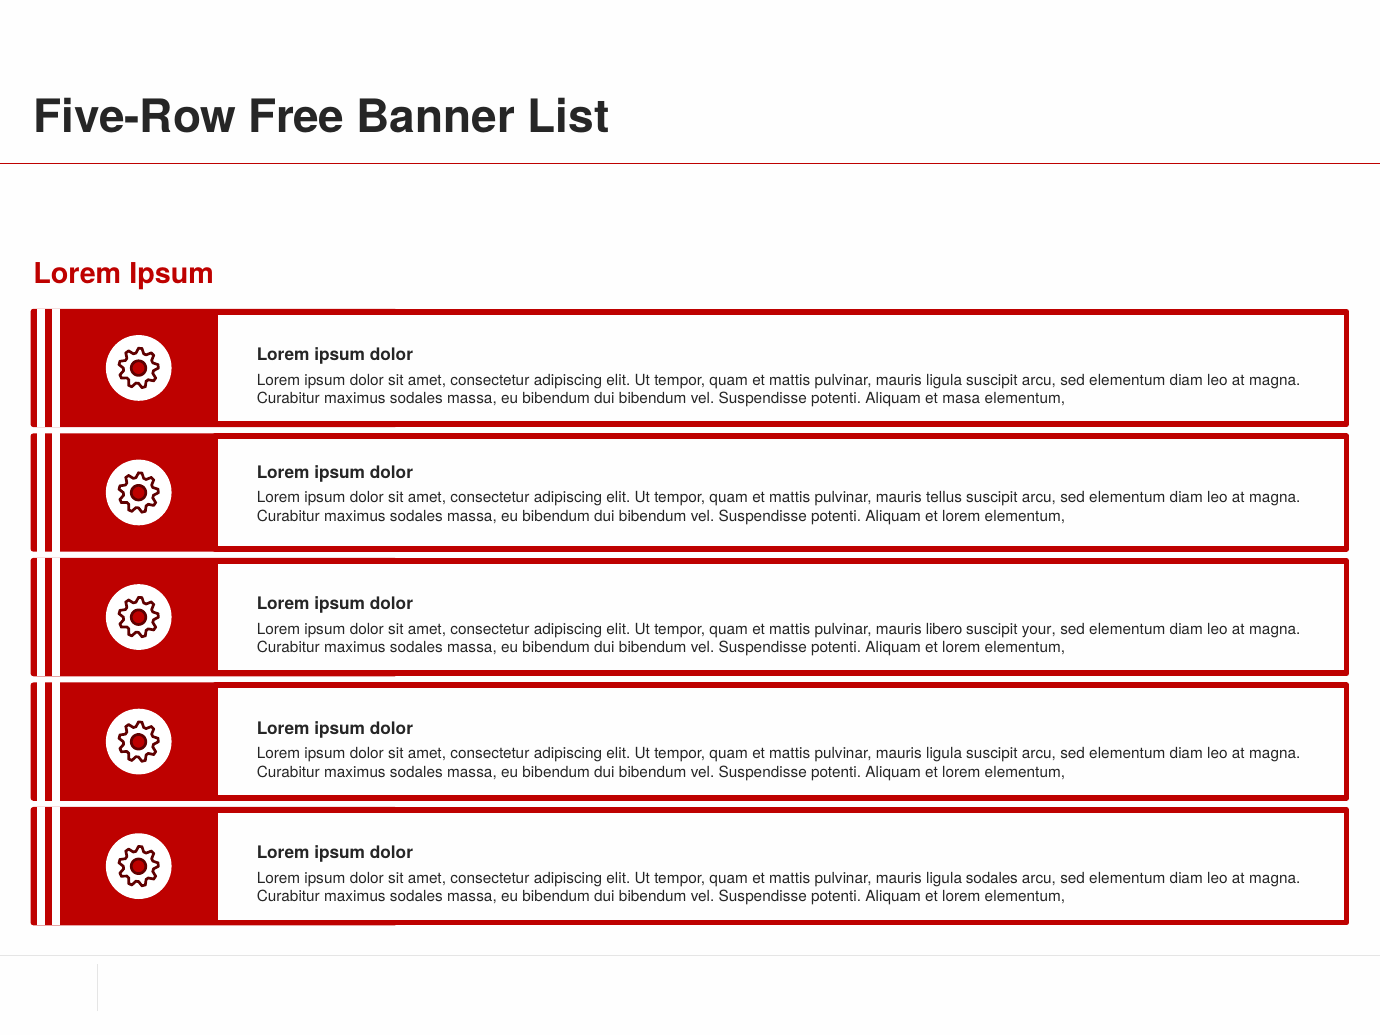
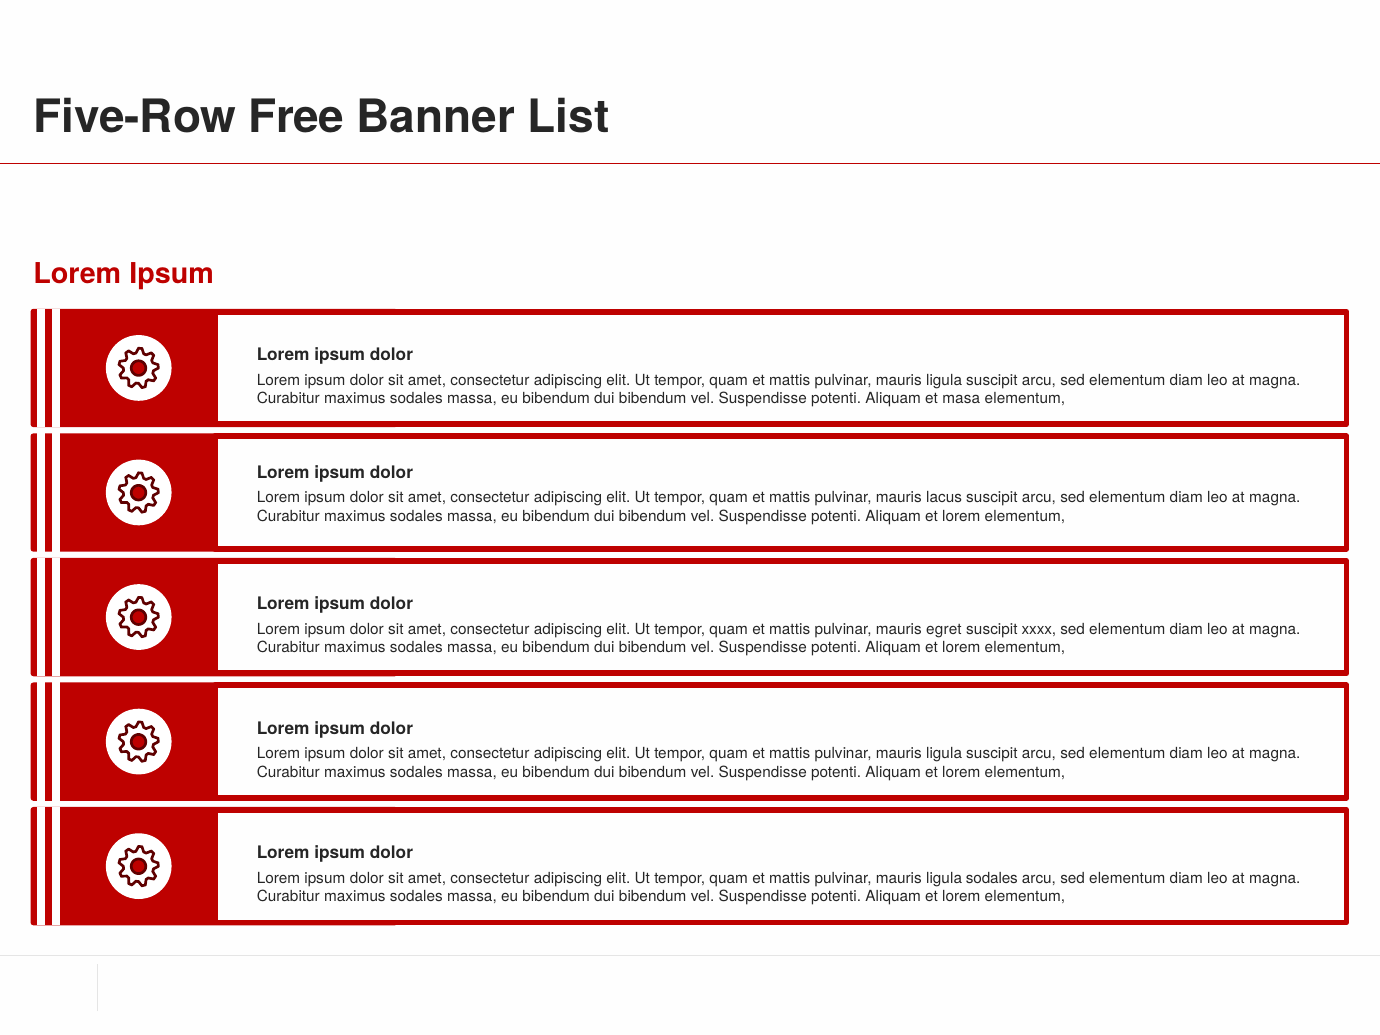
tellus: tellus -> lacus
libero: libero -> egret
your: your -> xxxx
